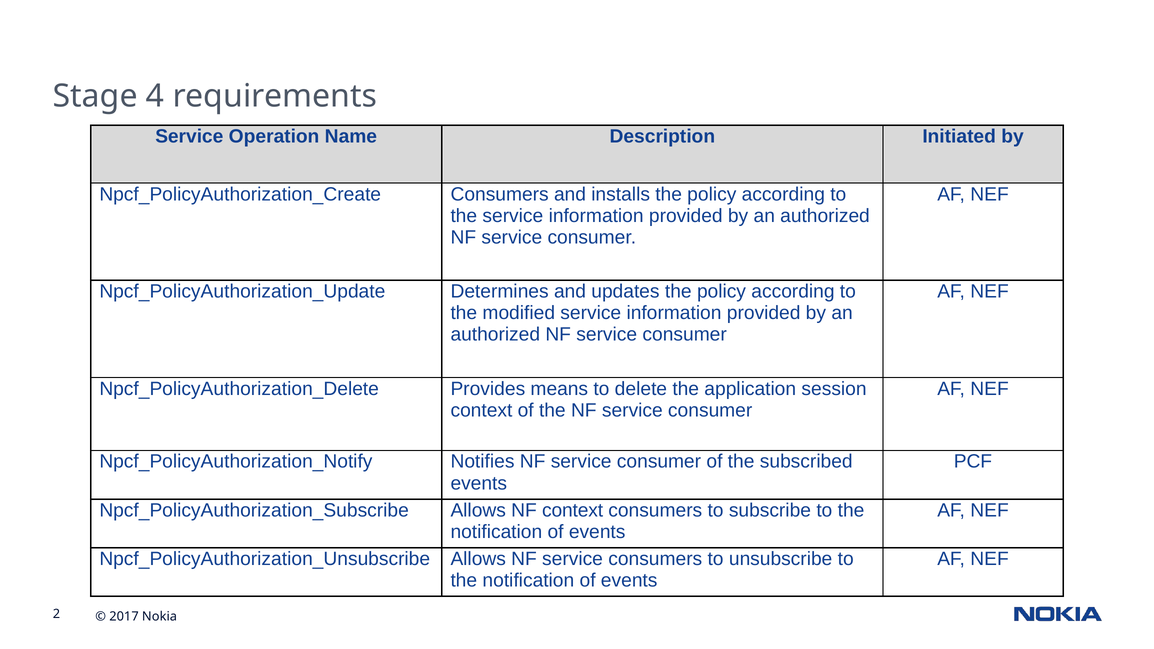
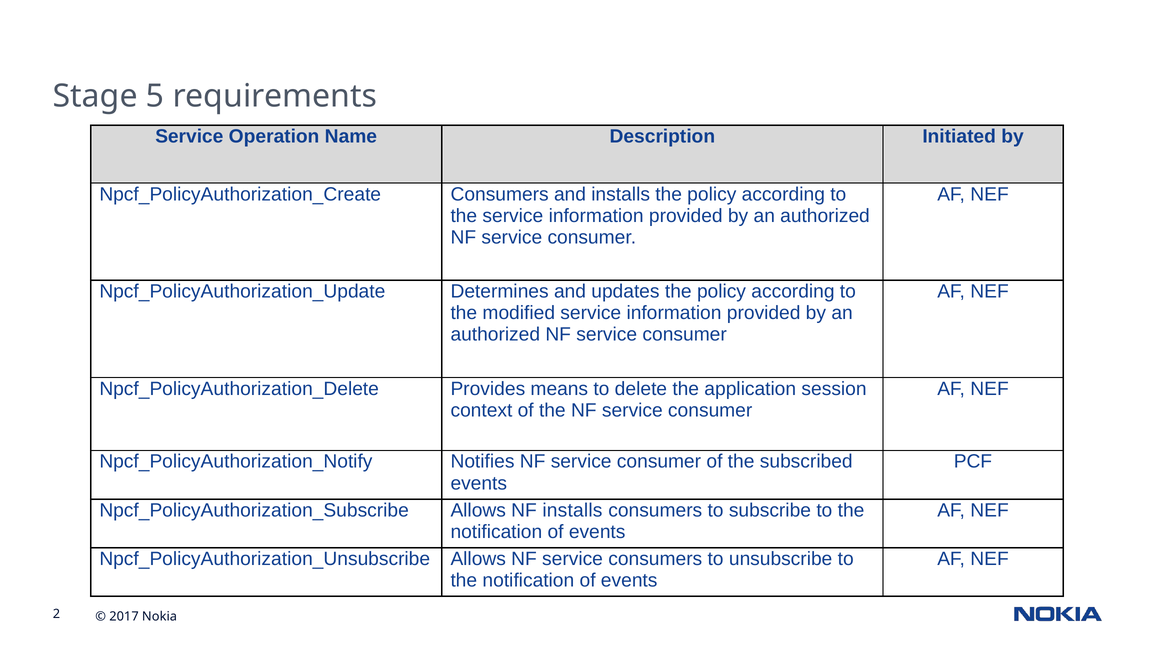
4: 4 -> 5
NF context: context -> installs
